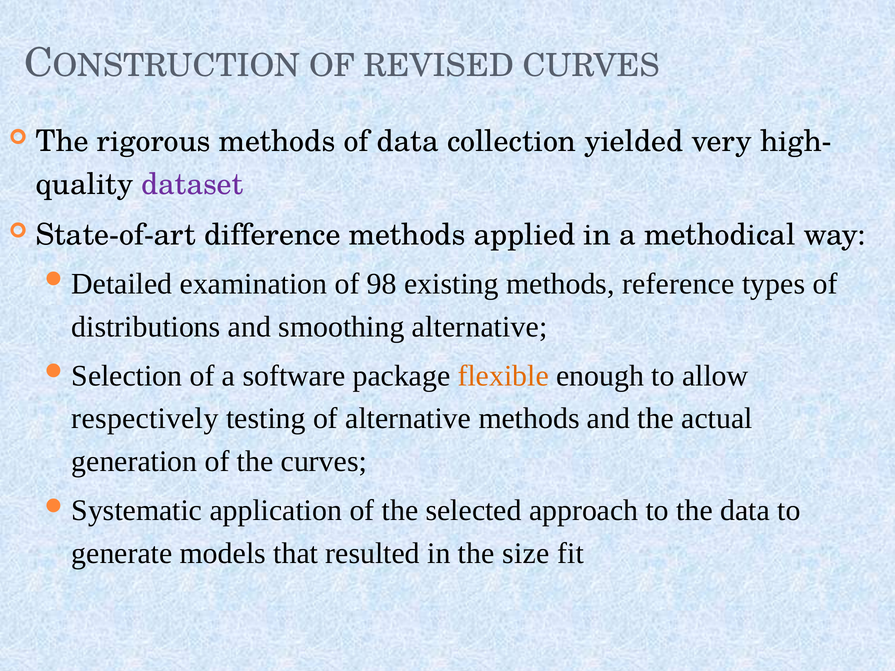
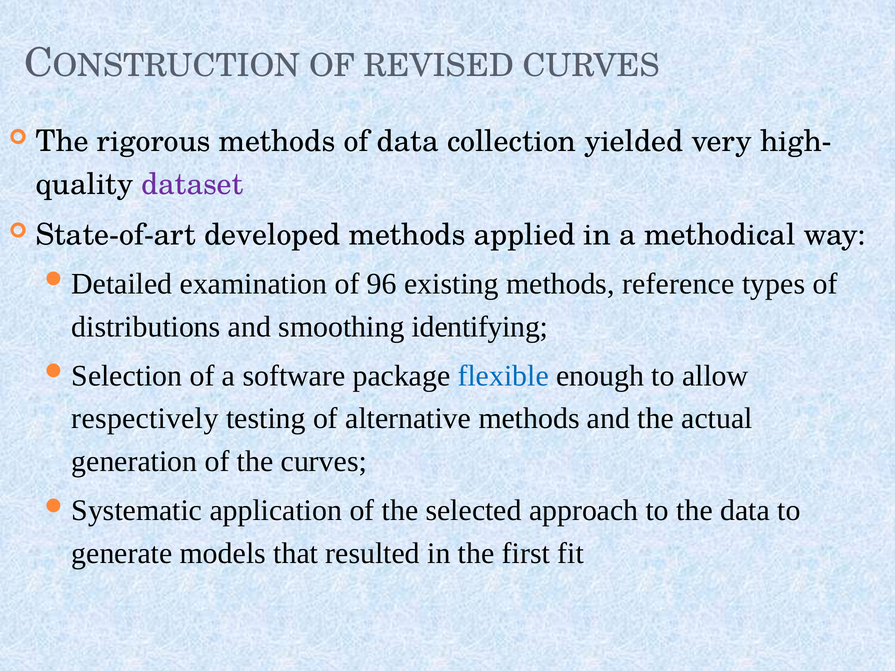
difference: difference -> developed
98: 98 -> 96
smoothing alternative: alternative -> identifying
flexible colour: orange -> blue
size: size -> first
